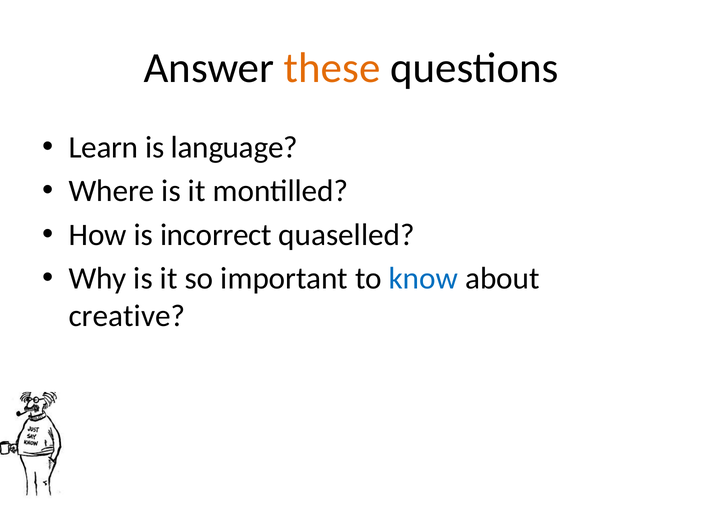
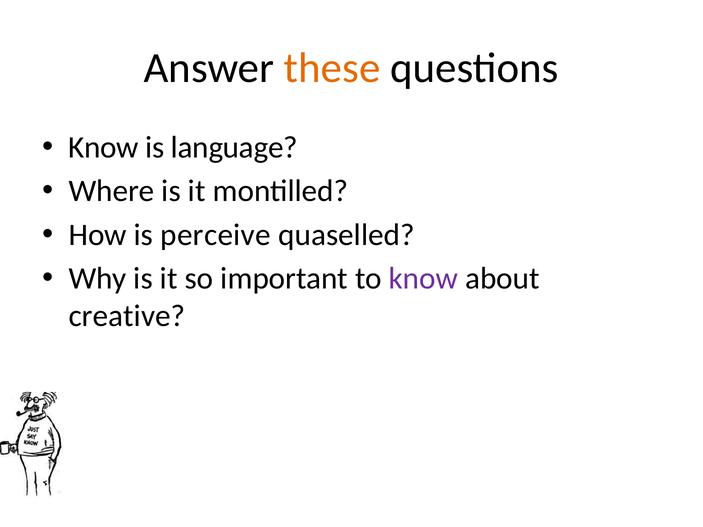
Learn at (103, 147): Learn -> Know
incorrect: incorrect -> perceive
know at (423, 279) colour: blue -> purple
